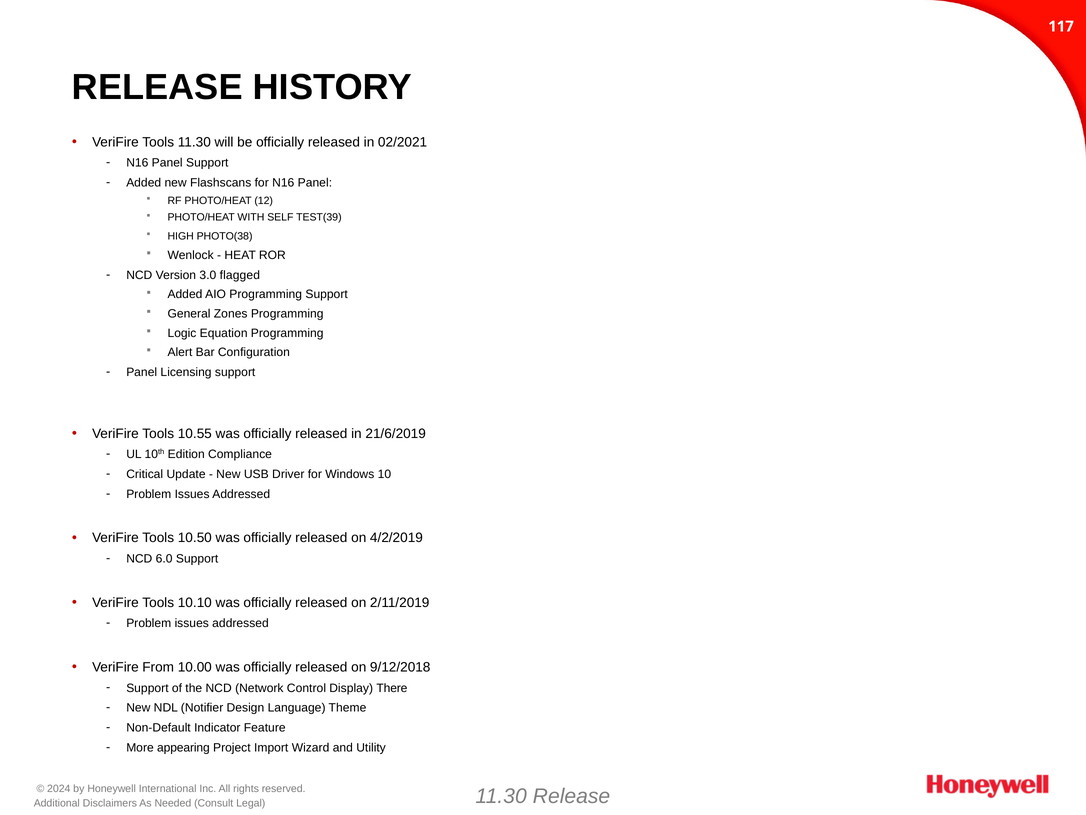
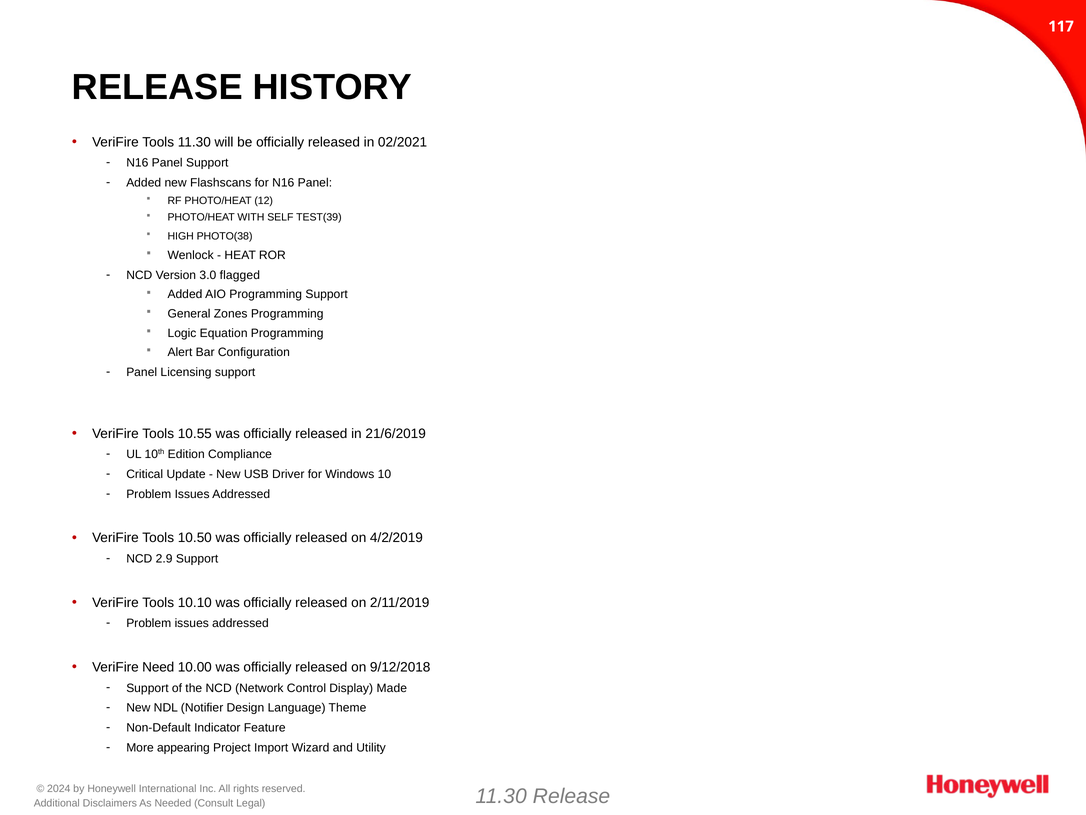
6.0: 6.0 -> 2.9
From: From -> Need
There: There -> Made
